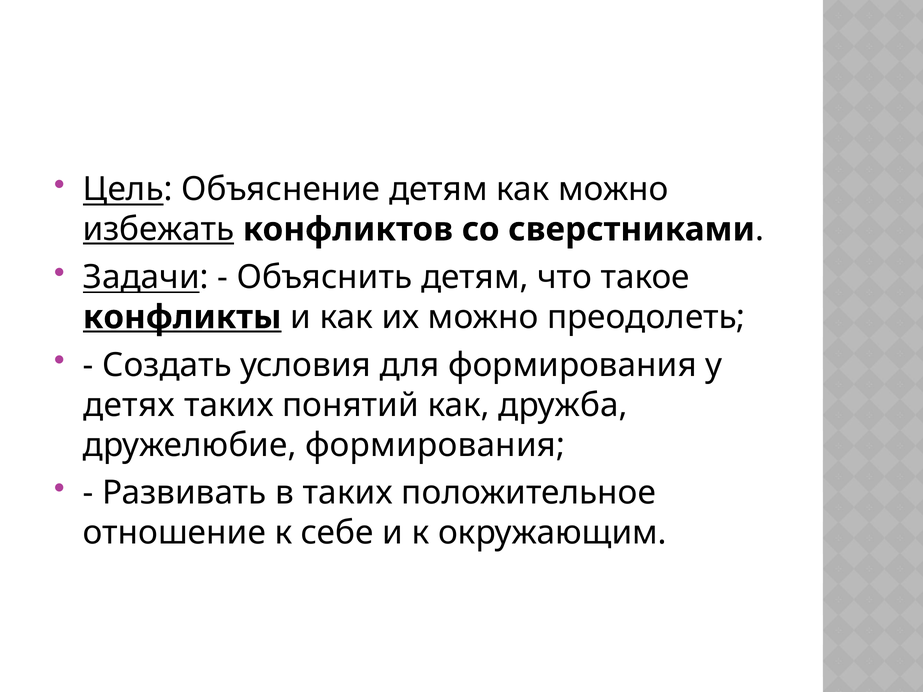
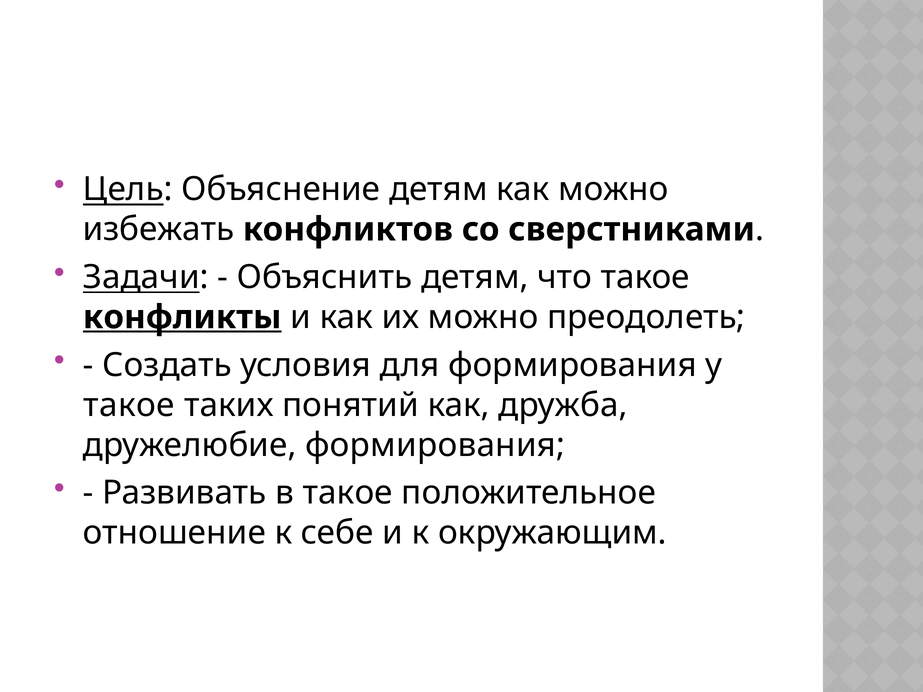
избежать underline: present -> none
детях at (129, 405): детях -> такое
в таких: таких -> такое
